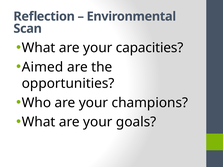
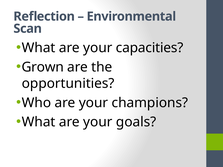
Aimed: Aimed -> Grown
